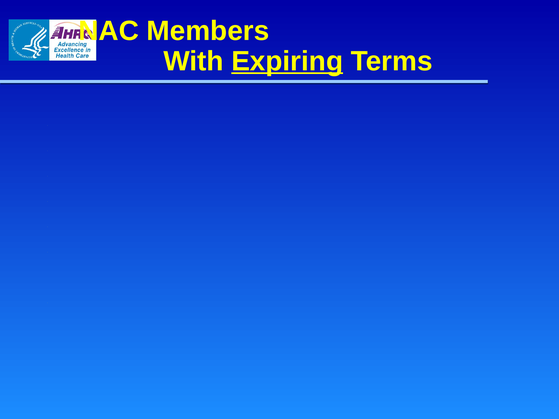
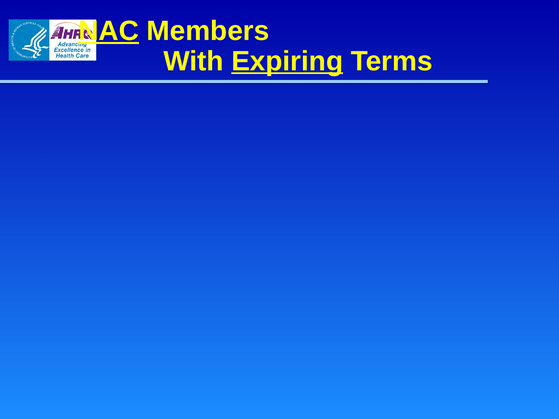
NAC underline: none -> present
